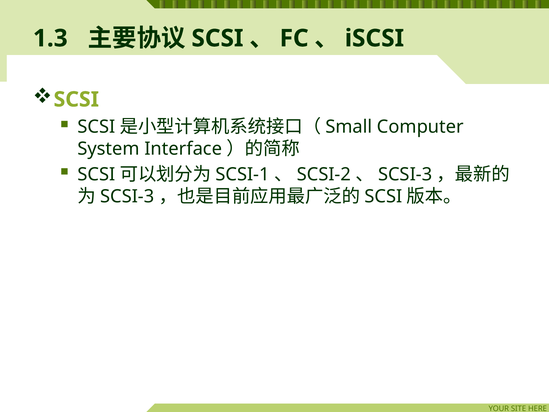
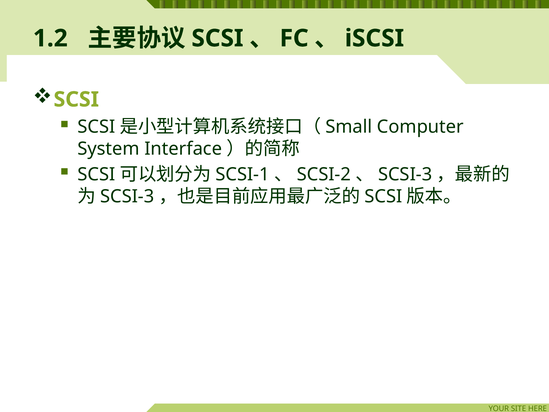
1.3: 1.3 -> 1.2
